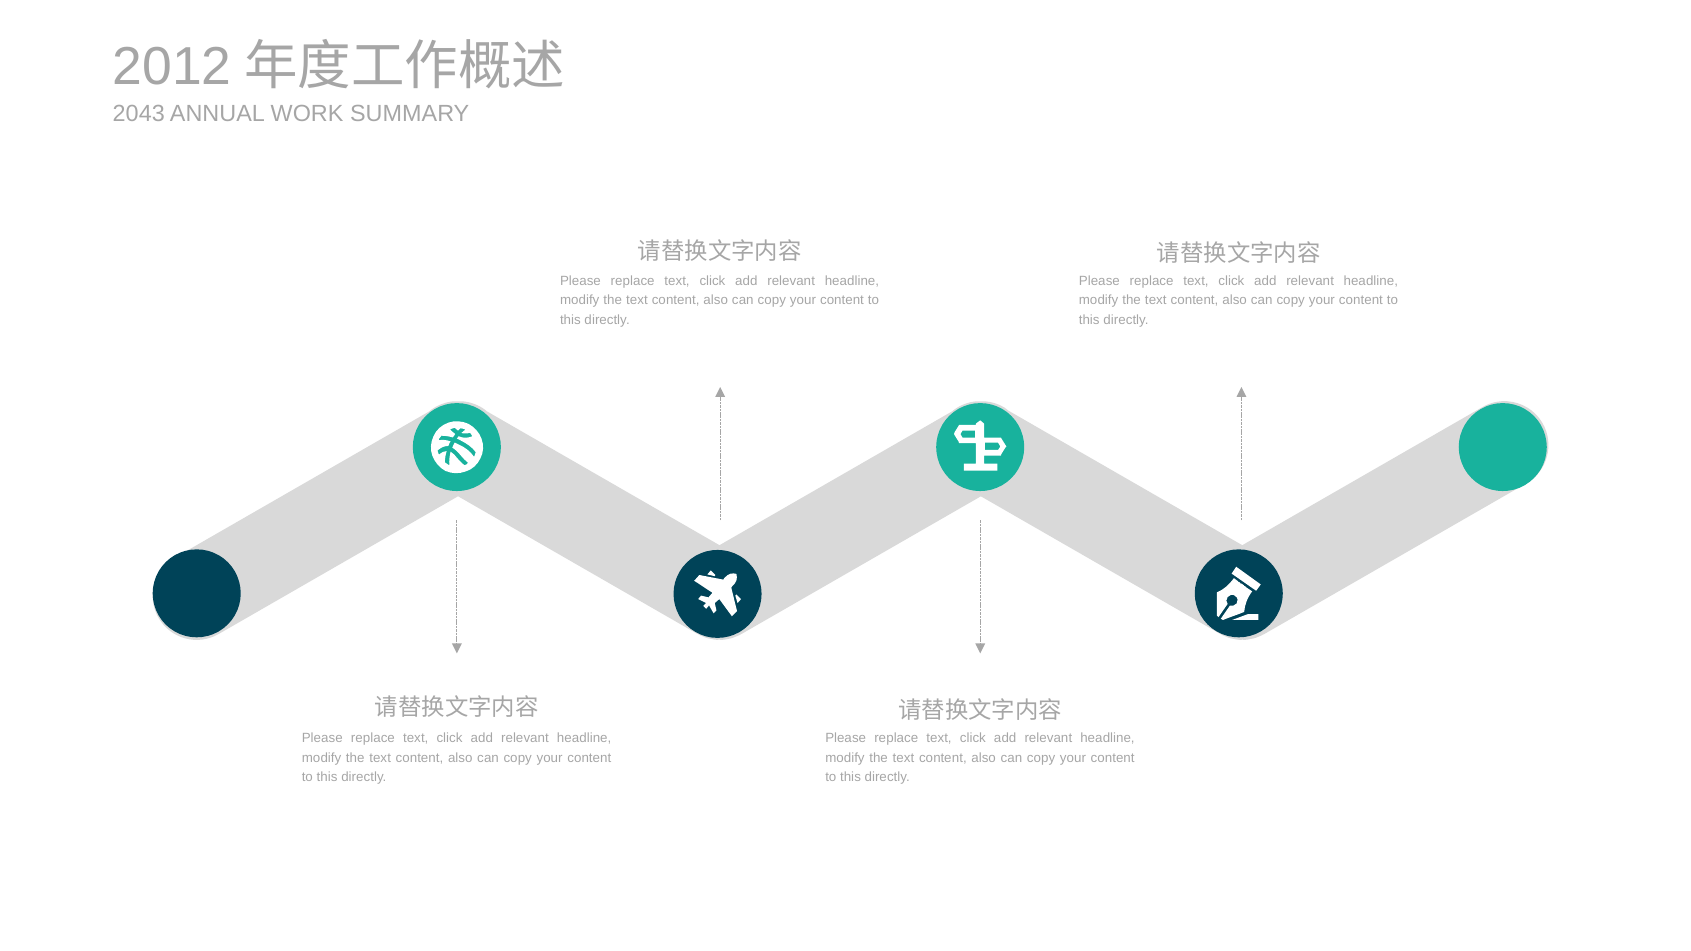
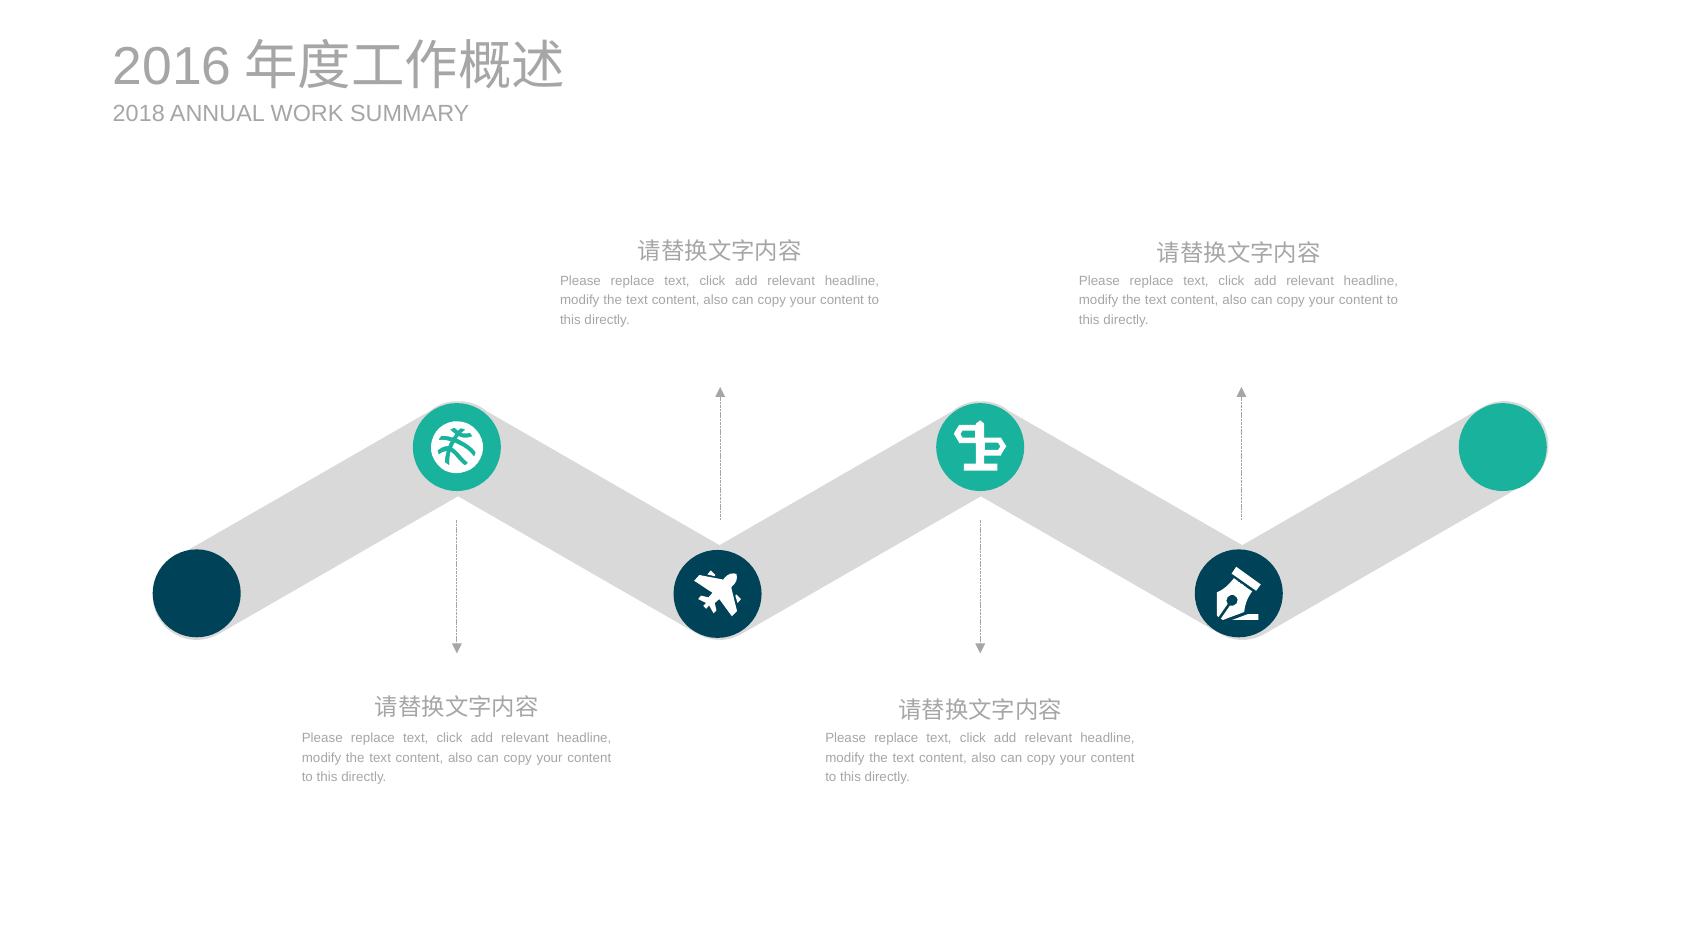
2012: 2012 -> 2016
2043: 2043 -> 2018
